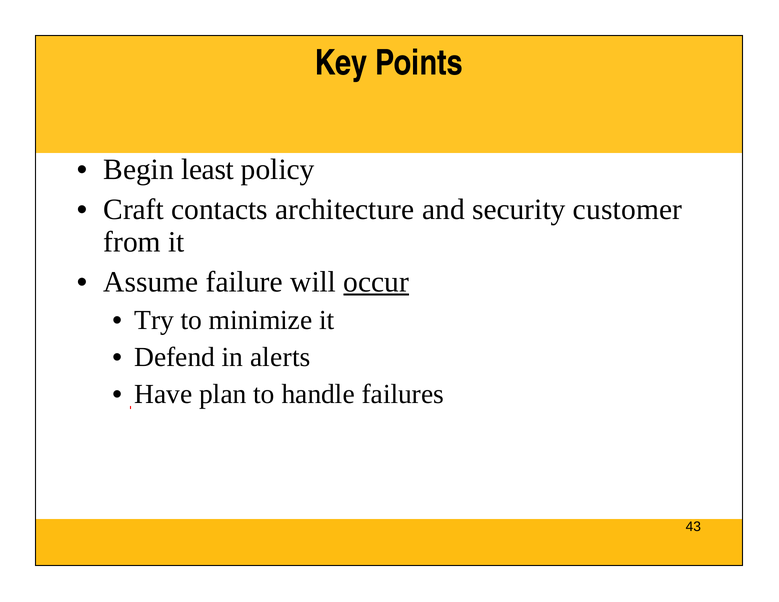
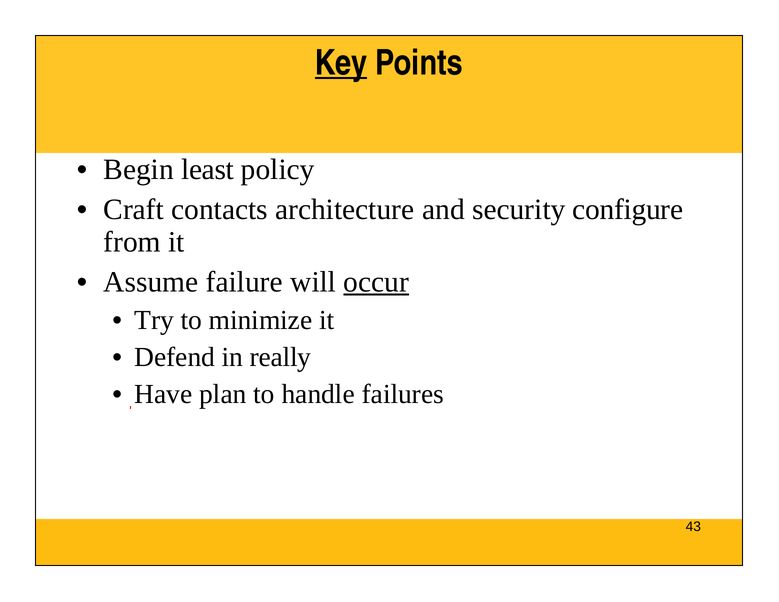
Key underline: none -> present
customer: customer -> configure
alerts: alerts -> really
